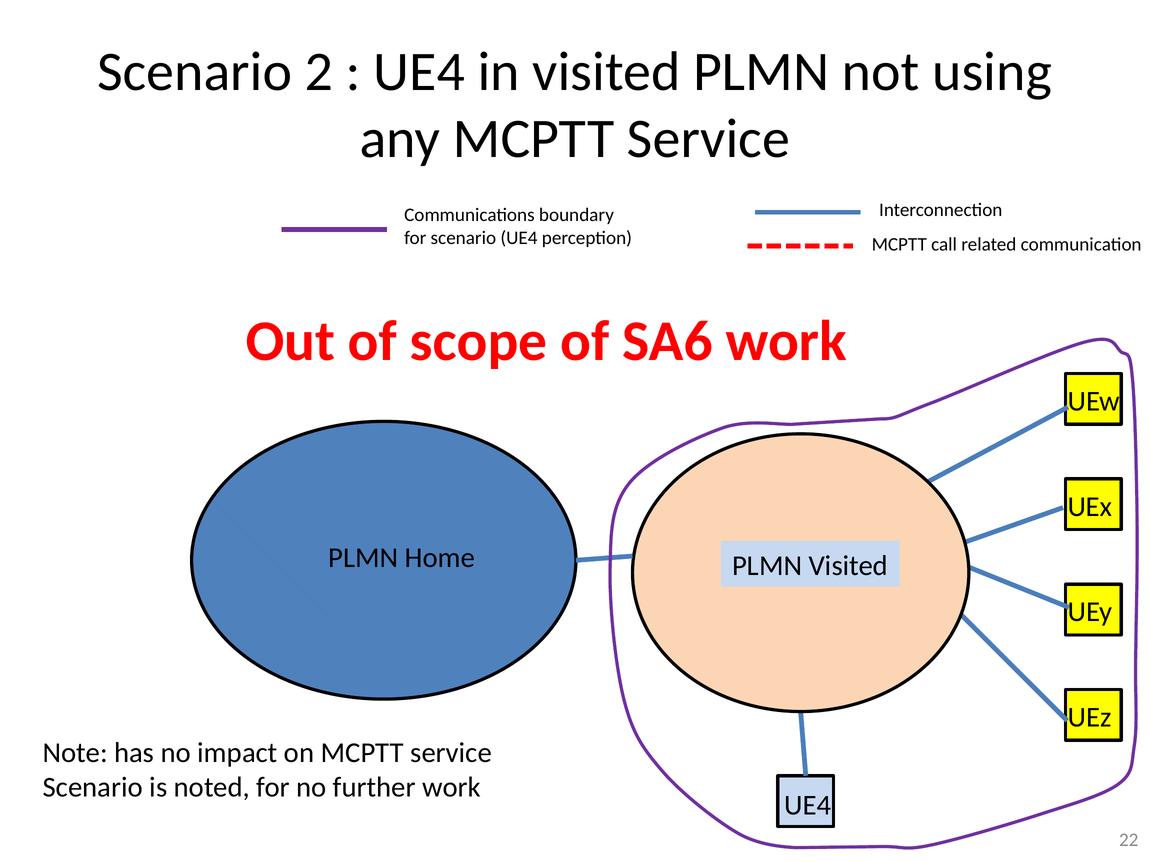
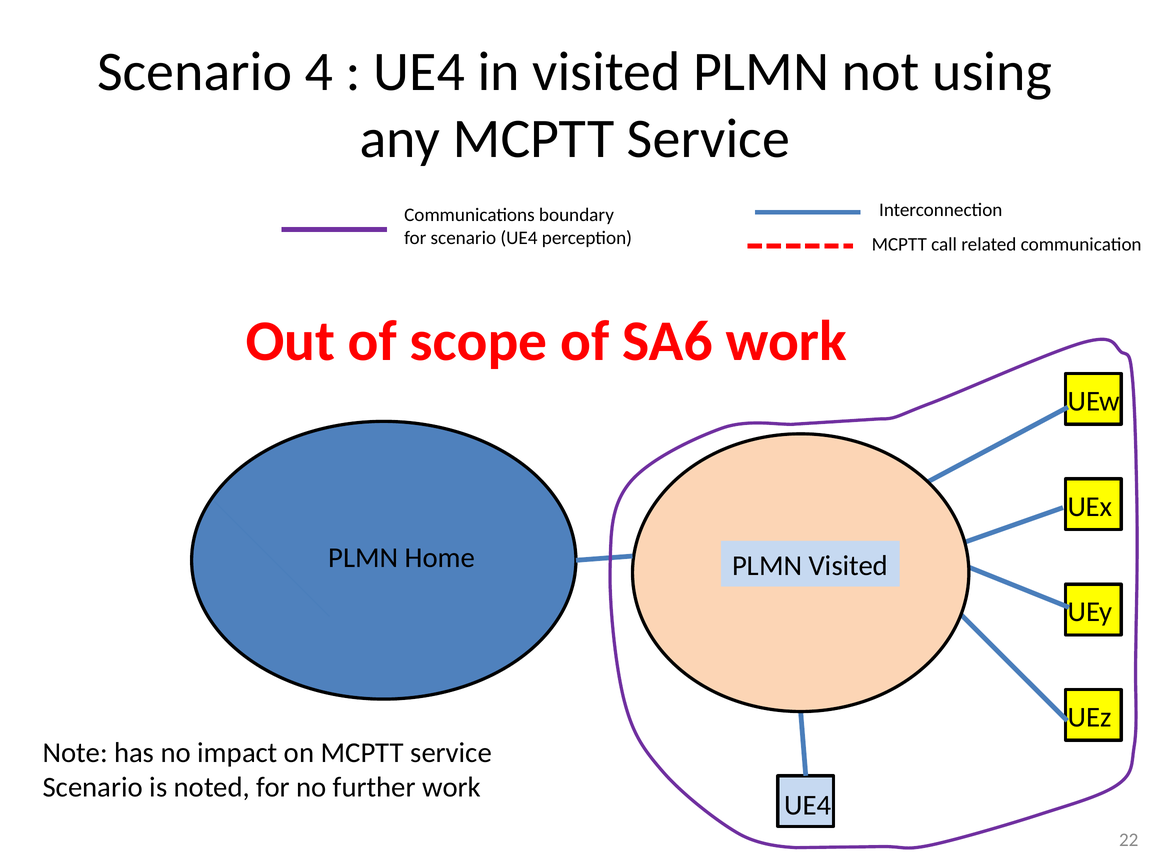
2: 2 -> 4
